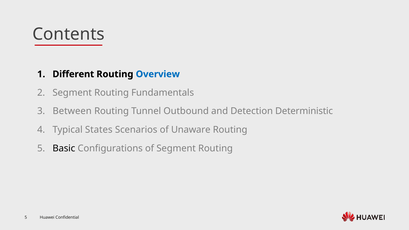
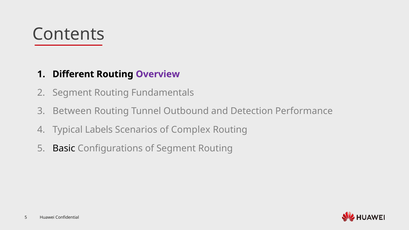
Overview colour: blue -> purple
Deterministic: Deterministic -> Performance
States: States -> Labels
Unaware: Unaware -> Complex
